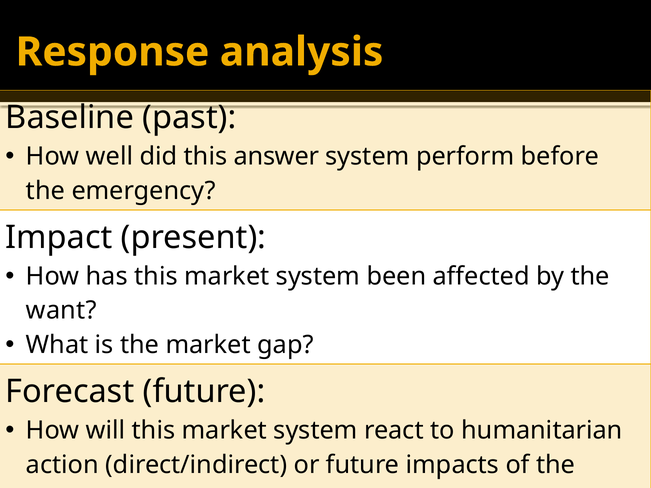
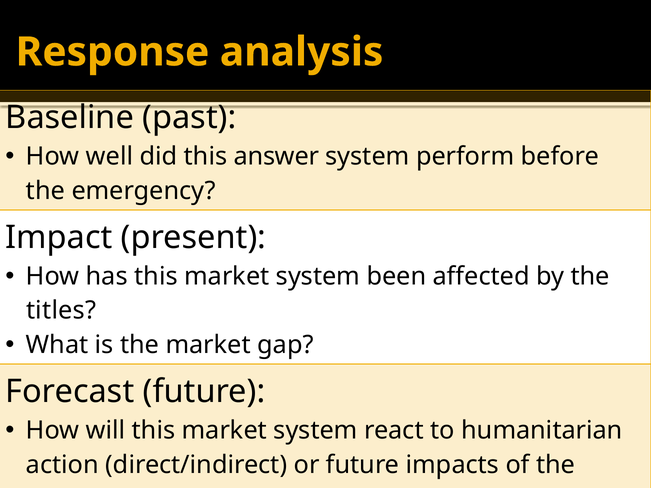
want: want -> titles
